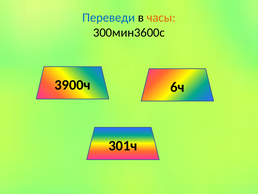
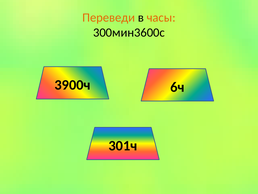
Переведи colour: blue -> orange
